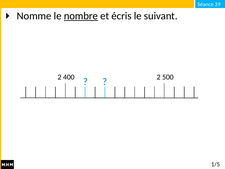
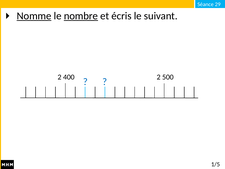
Nomme underline: none -> present
